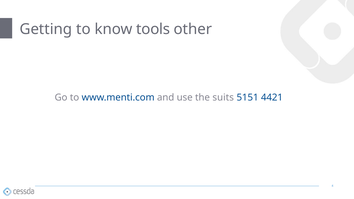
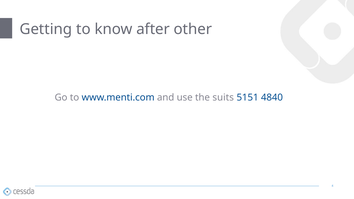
tools: tools -> after
4421: 4421 -> 4840
